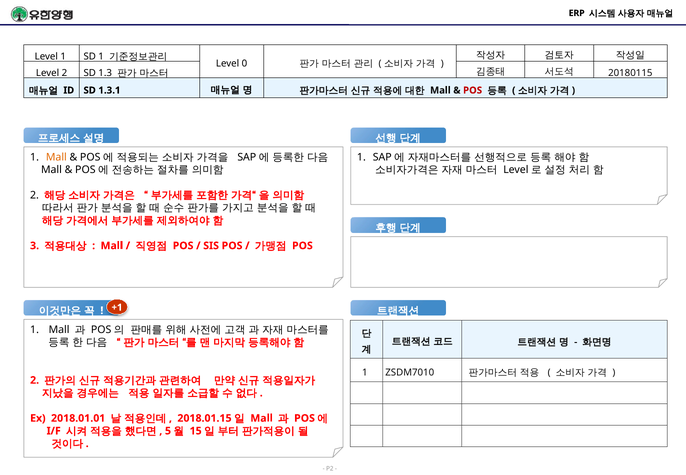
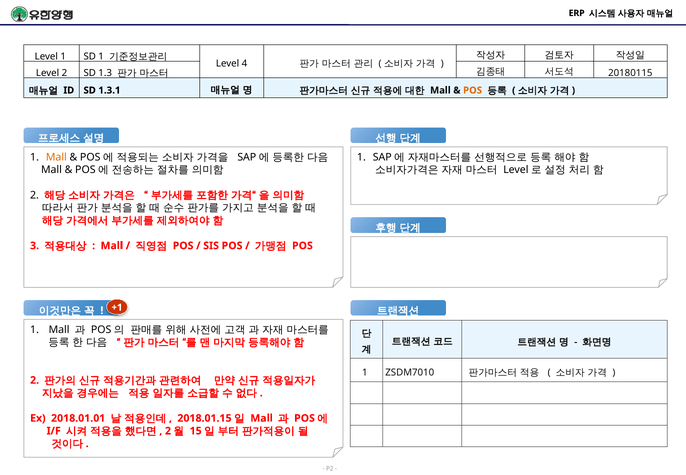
0: 0 -> 4
POS at (473, 90) colour: red -> orange
5 at (168, 431): 5 -> 2
